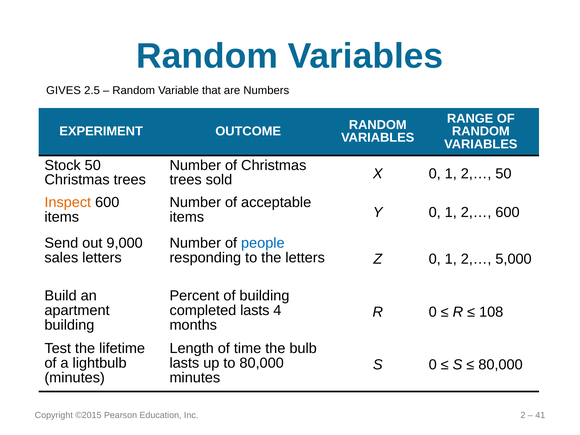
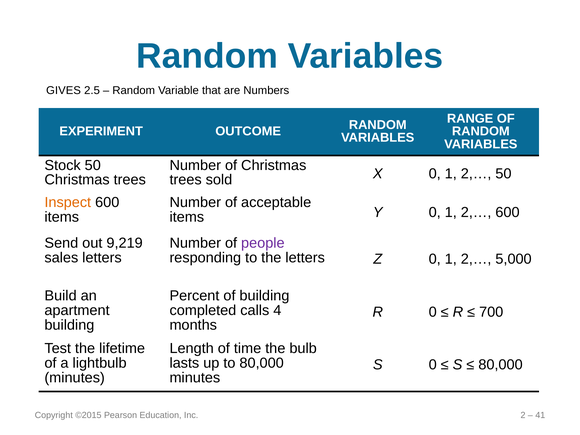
9,000: 9,000 -> 9,219
people colour: blue -> purple
completed lasts: lasts -> calls
108: 108 -> 700
